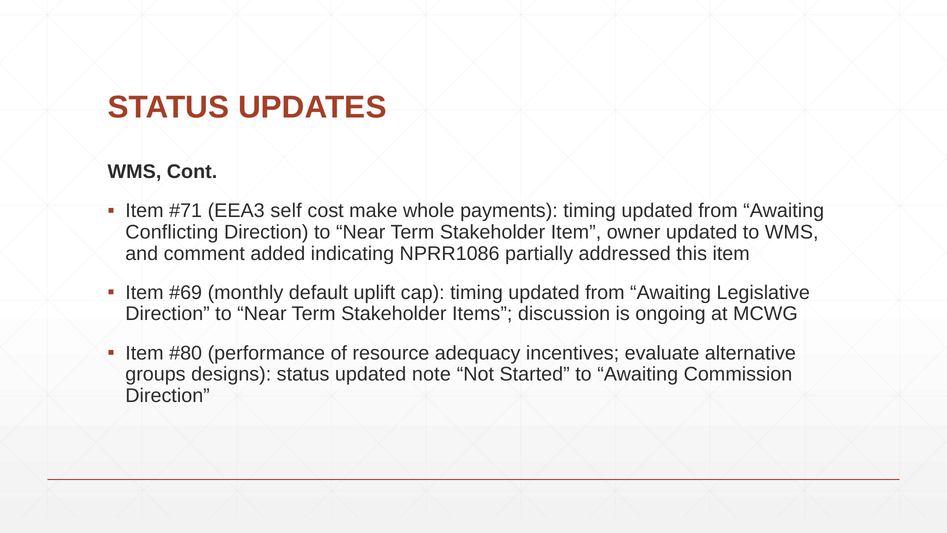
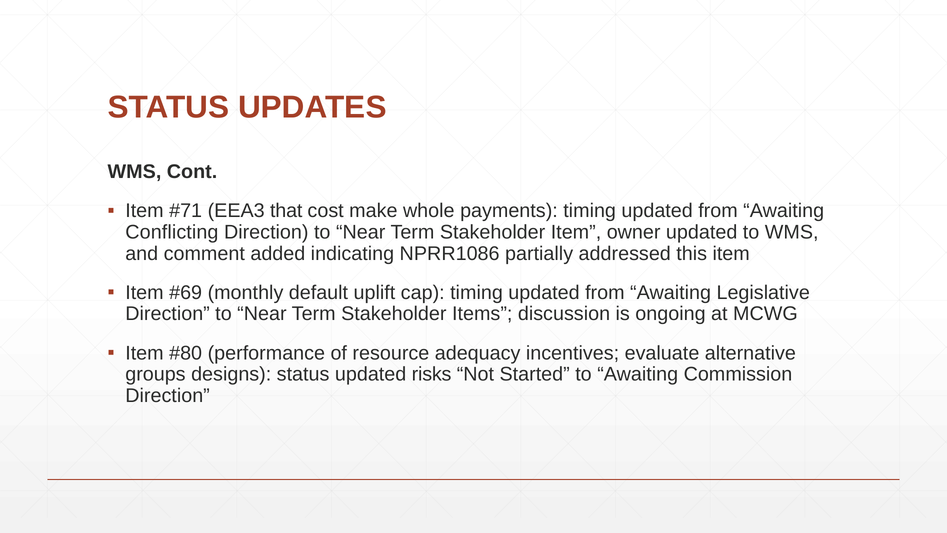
self: self -> that
note: note -> risks
